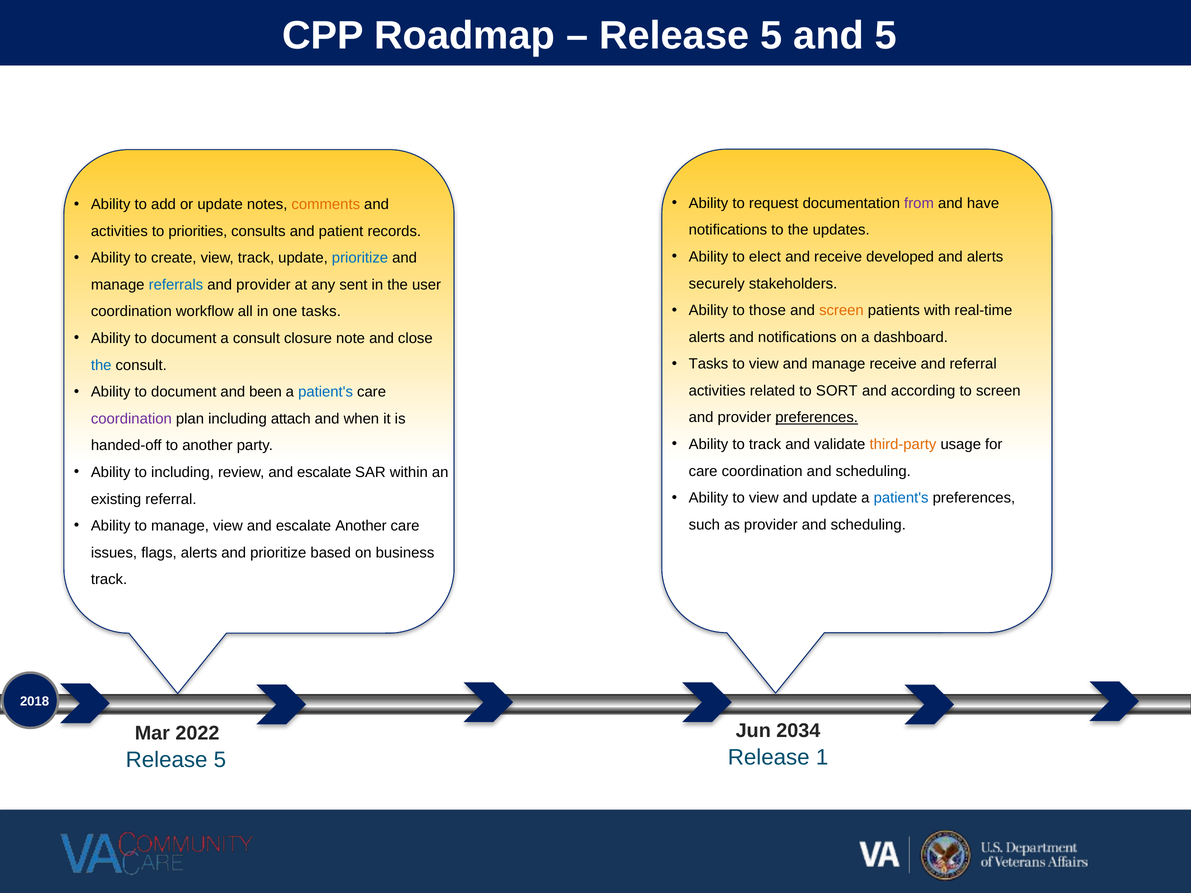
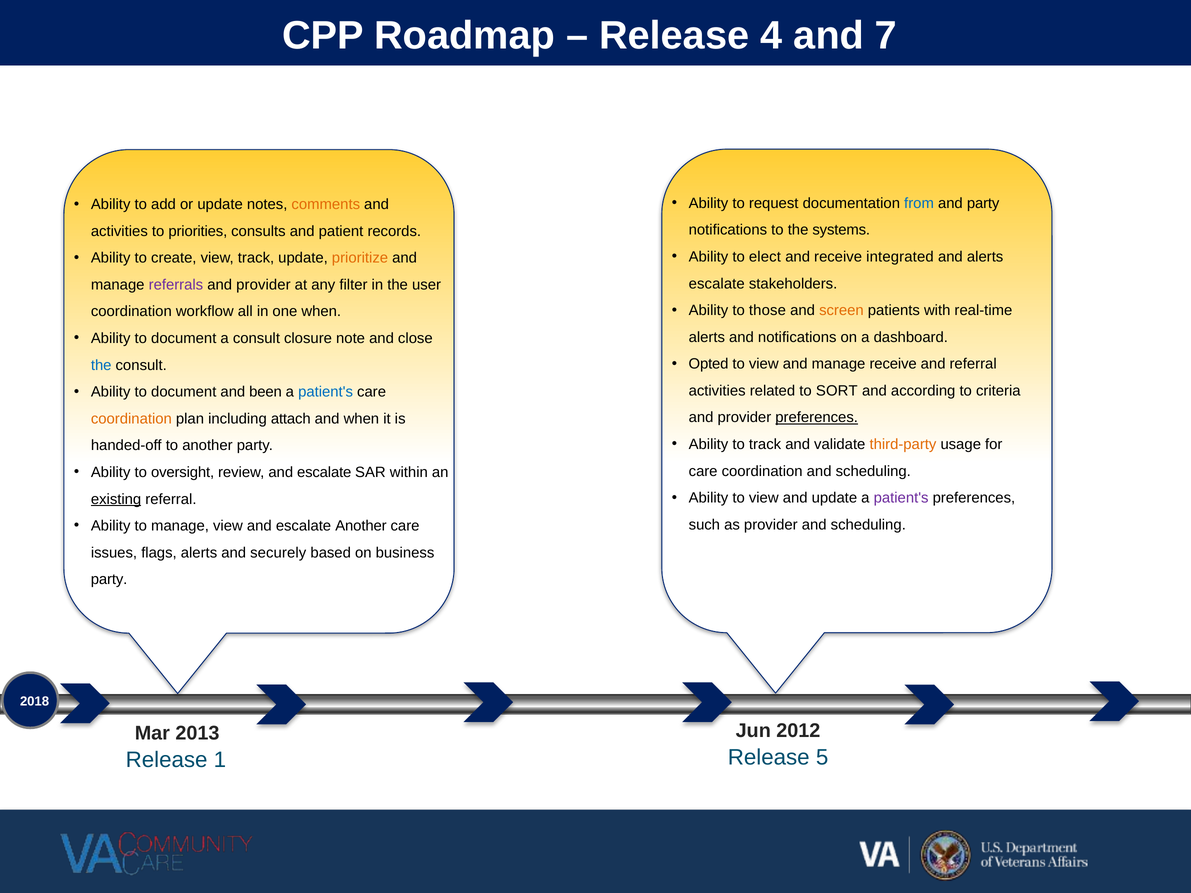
5 at (771, 36): 5 -> 4
and 5: 5 -> 7
from colour: purple -> blue
and have: have -> party
updates: updates -> systems
developed: developed -> integrated
prioritize at (360, 258) colour: blue -> orange
securely at (717, 284): securely -> escalate
referrals colour: blue -> purple
sent: sent -> filter
one tasks: tasks -> when
Tasks at (708, 364): Tasks -> Opted
to screen: screen -> criteria
coordination at (131, 419) colour: purple -> orange
to including: including -> oversight
patient's at (901, 498) colour: blue -> purple
existing underline: none -> present
and prioritize: prioritize -> securely
track at (109, 580): track -> party
2022: 2022 -> 2013
2034: 2034 -> 2012
1: 1 -> 5
5 at (220, 760): 5 -> 1
